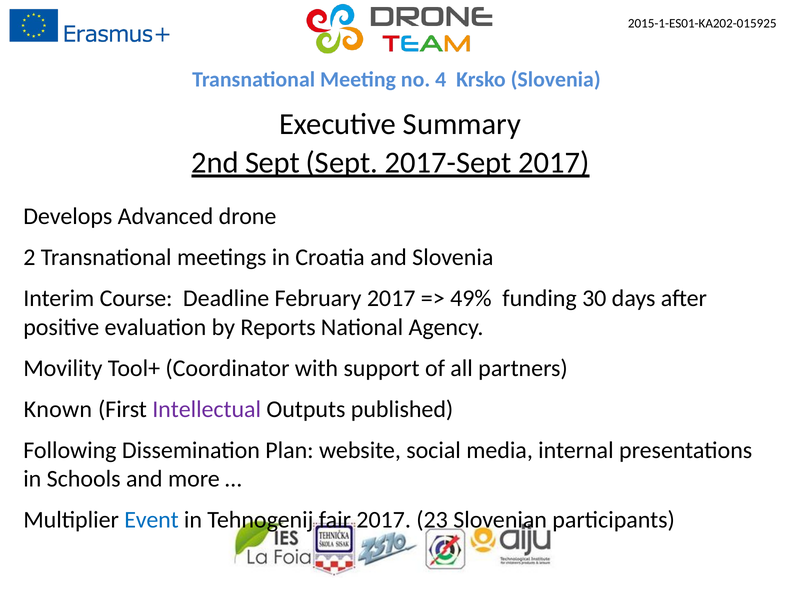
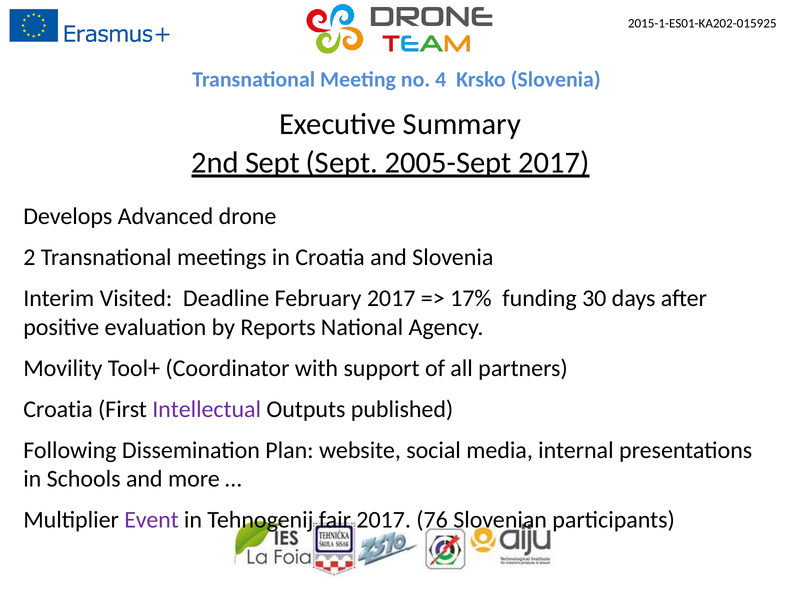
2017-Sept: 2017-Sept -> 2005-Sept
Course: Course -> Visited
49%: 49% -> 17%
Known at (58, 409): Known -> Croatia
Event colour: blue -> purple
23: 23 -> 76
